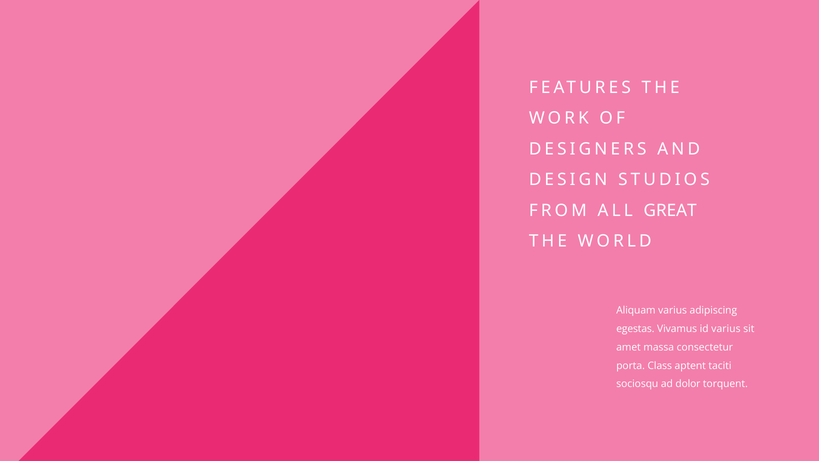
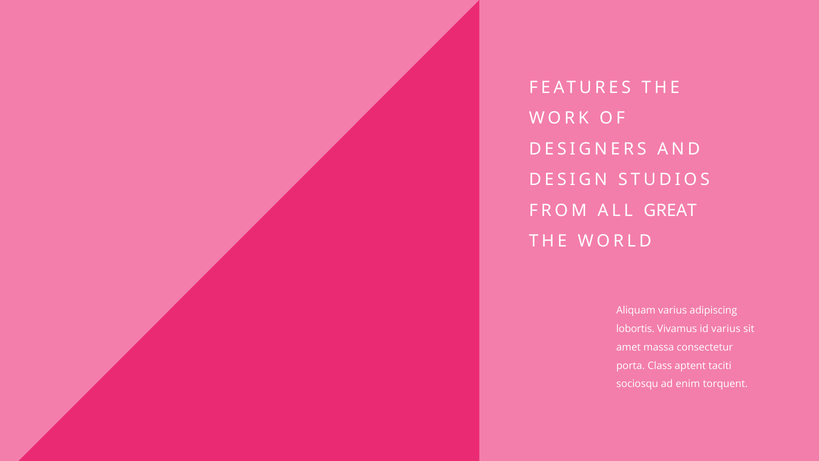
egestas: egestas -> lobortis
dolor: dolor -> enim
